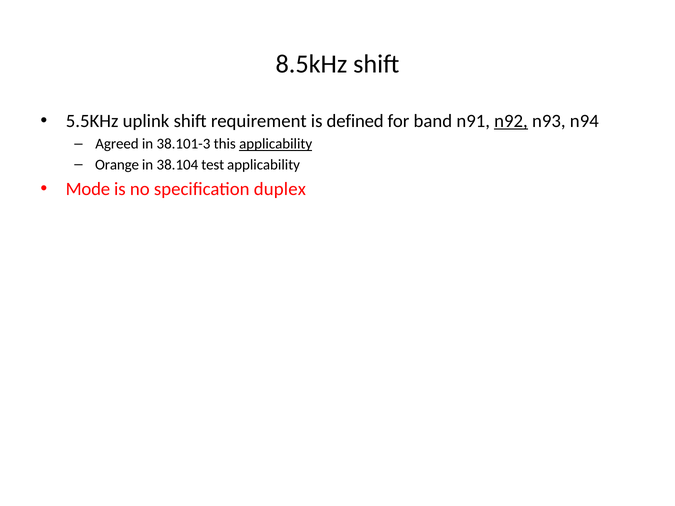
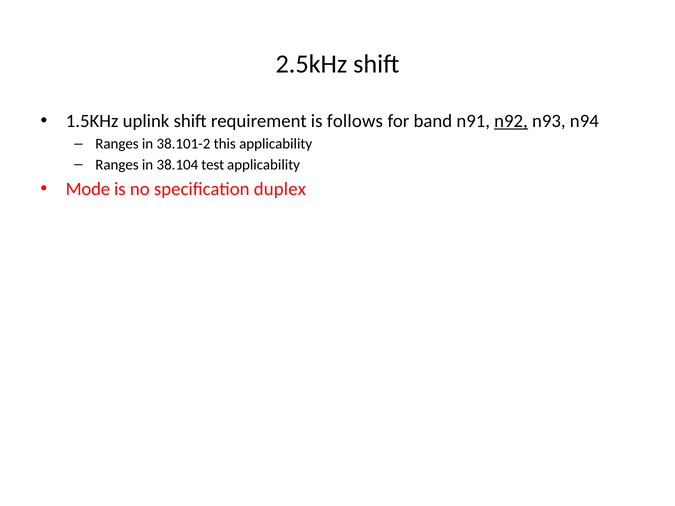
8.5kHz: 8.5kHz -> 2.5kHz
5.5KHz: 5.5KHz -> 1.5KHz
defined: defined -> follows
Agreed at (117, 144): Agreed -> Ranges
38.101-3: 38.101-3 -> 38.101-2
applicability at (276, 144) underline: present -> none
Orange at (117, 165): Orange -> Ranges
